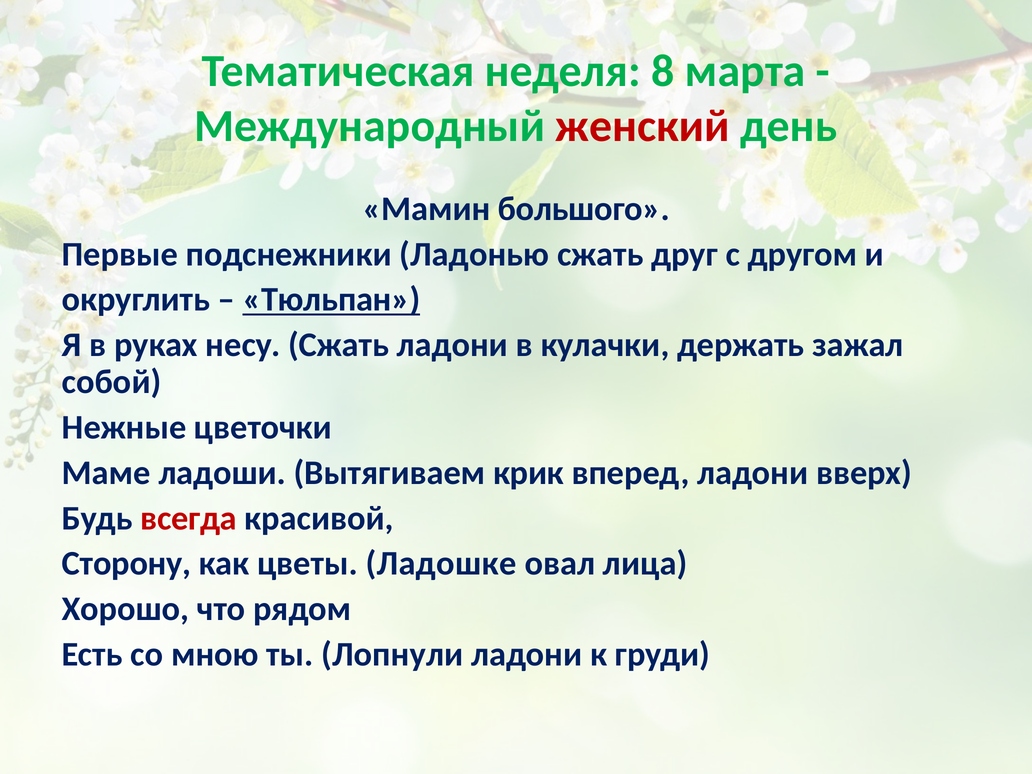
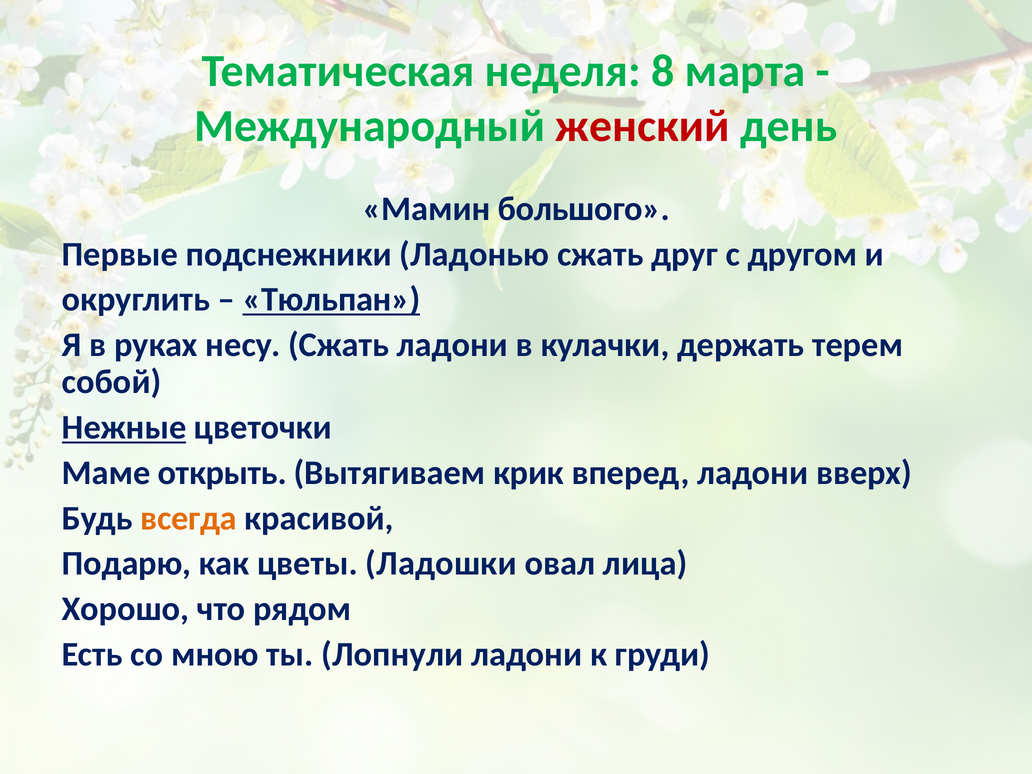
зажал: зажал -> терем
Нежные underline: none -> present
ладоши: ладоши -> открыть
всегда colour: red -> orange
Сторону: Сторону -> Подарю
Ладошке: Ладошке -> Ладошки
